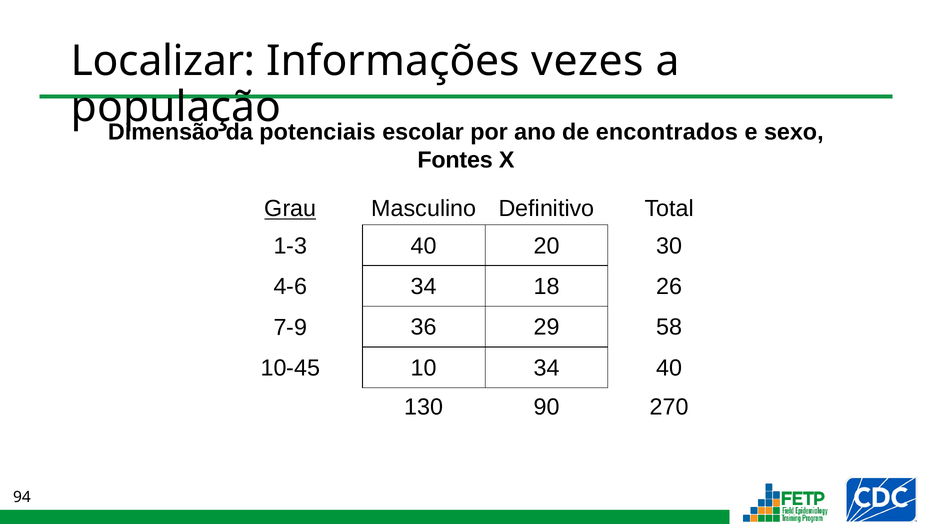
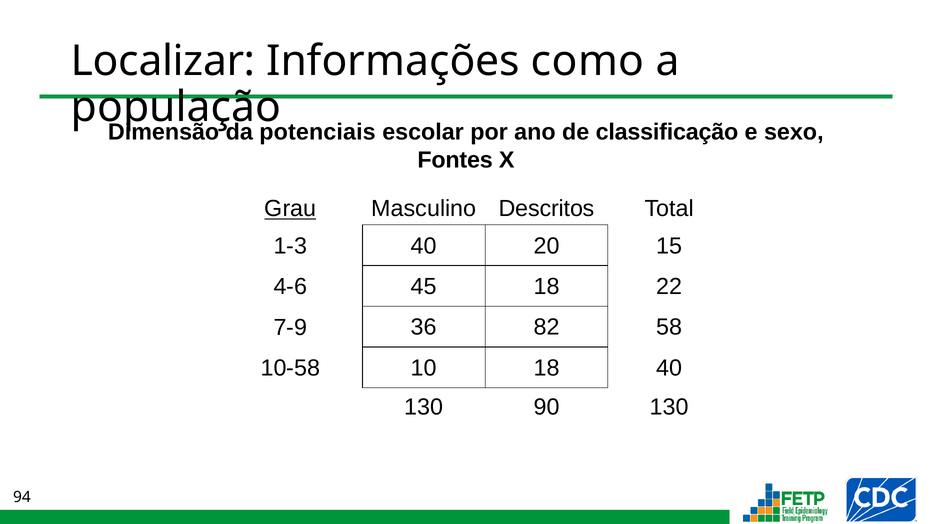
vezes: vezes -> como
encontrados: encontrados -> classificação
Definitivo: Definitivo -> Descritos
30: 30 -> 15
4-6 34: 34 -> 45
26: 26 -> 22
29: 29 -> 82
10-45: 10-45 -> 10-58
10 34: 34 -> 18
90 270: 270 -> 130
